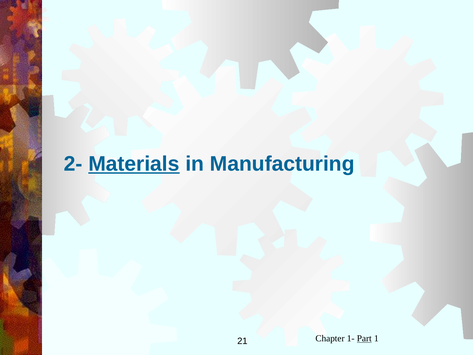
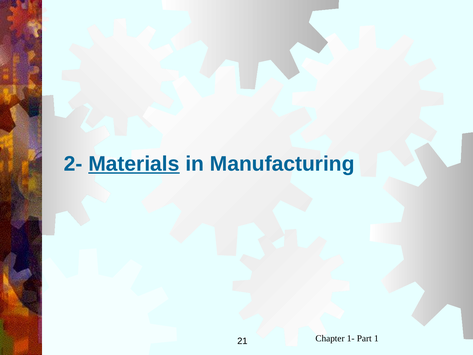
Part underline: present -> none
